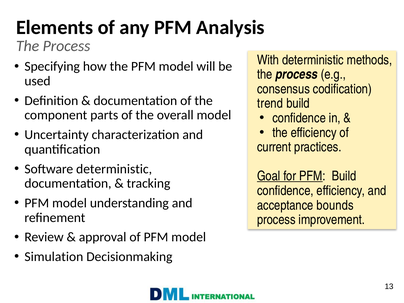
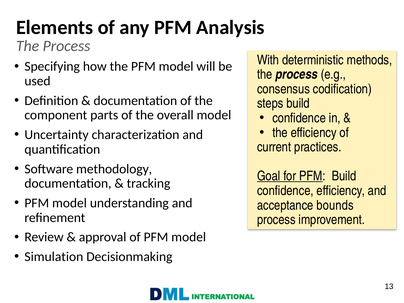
trend: trend -> steps
Software deterministic: deterministic -> methodology
